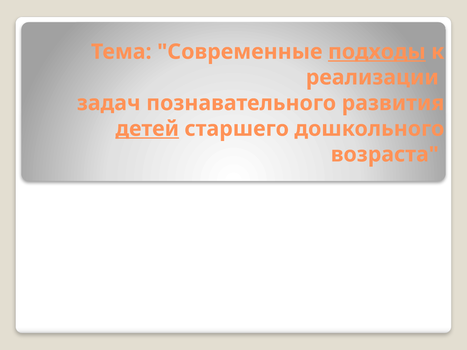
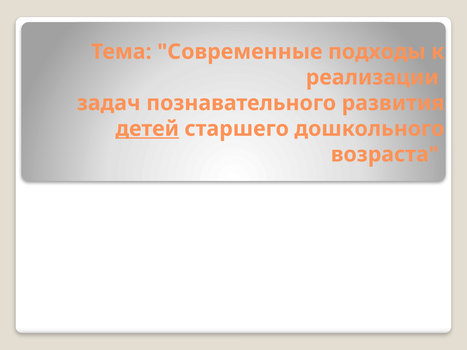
подходы underline: present -> none
